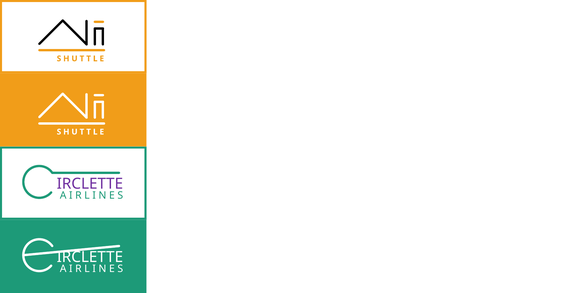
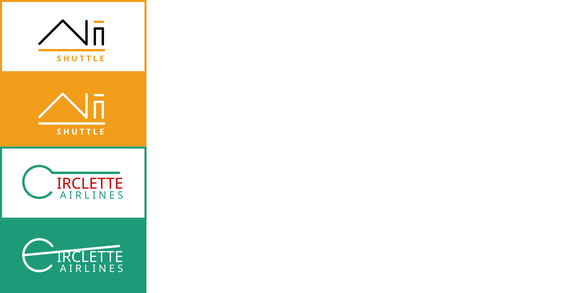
IRCLETTE at (90, 184) colour: purple -> red
